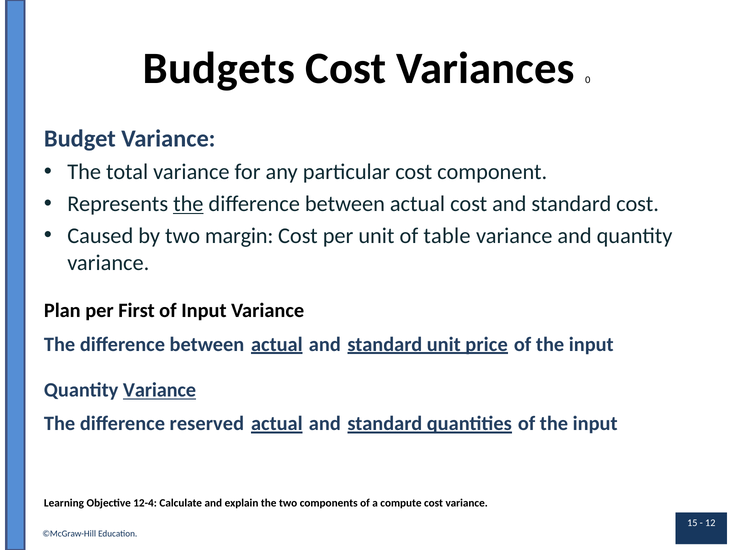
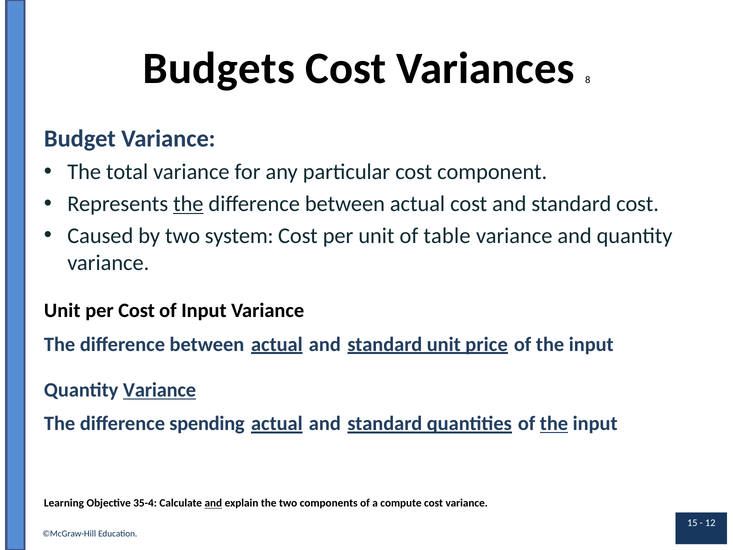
0: 0 -> 8
margin: margin -> system
Plan at (62, 311): Plan -> Unit
per First: First -> Cost
reserved: reserved -> spending
the at (554, 424) underline: none -> present
12-4: 12-4 -> 35-4
and at (213, 503) underline: none -> present
